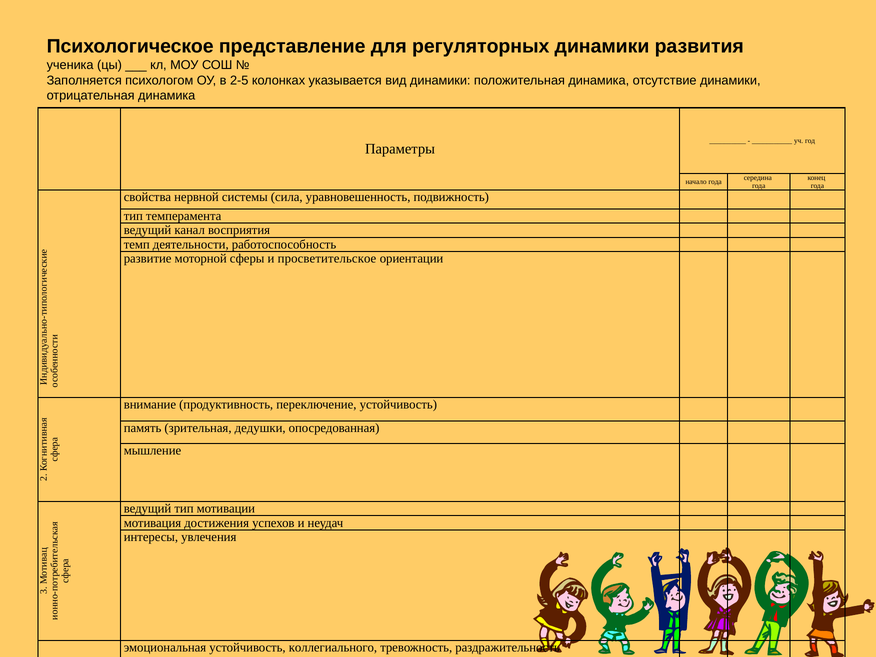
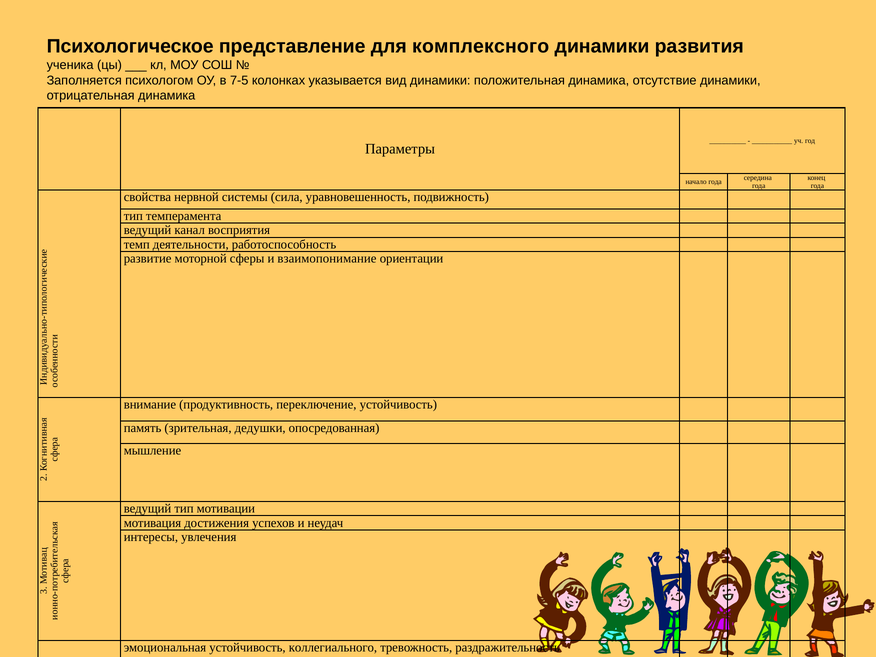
для регуляторных: регуляторных -> комплексного
2-5: 2-5 -> 7-5
просветительское: просветительское -> взаимопонимание
